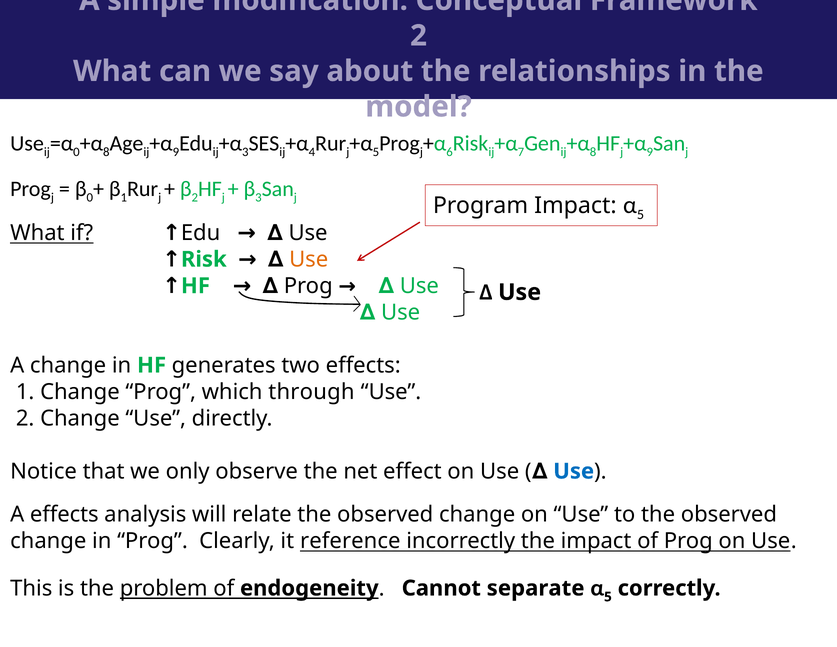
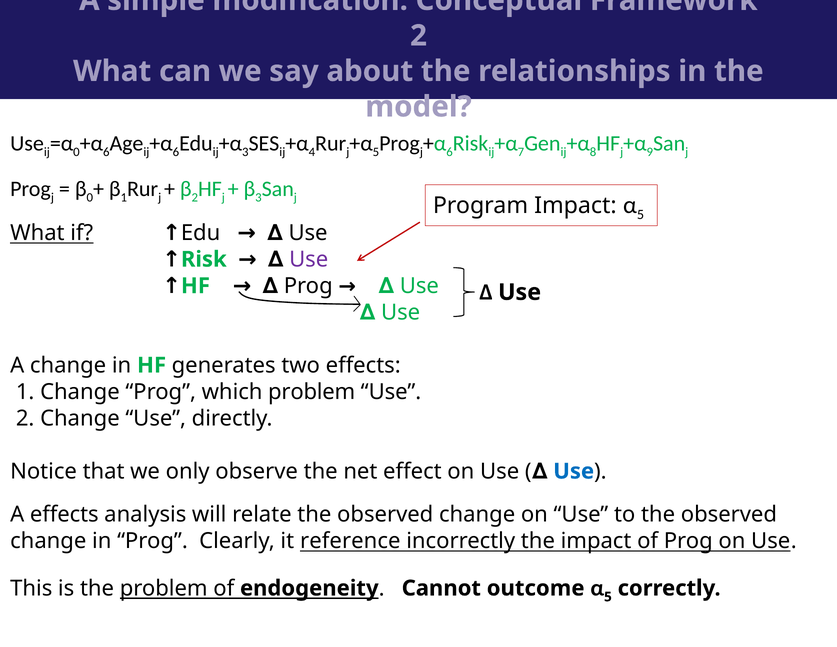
8 at (106, 152): 8 -> 6
9 at (176, 152): 9 -> 6
Use at (309, 259) colour: orange -> purple
which through: through -> problem
separate: separate -> outcome
